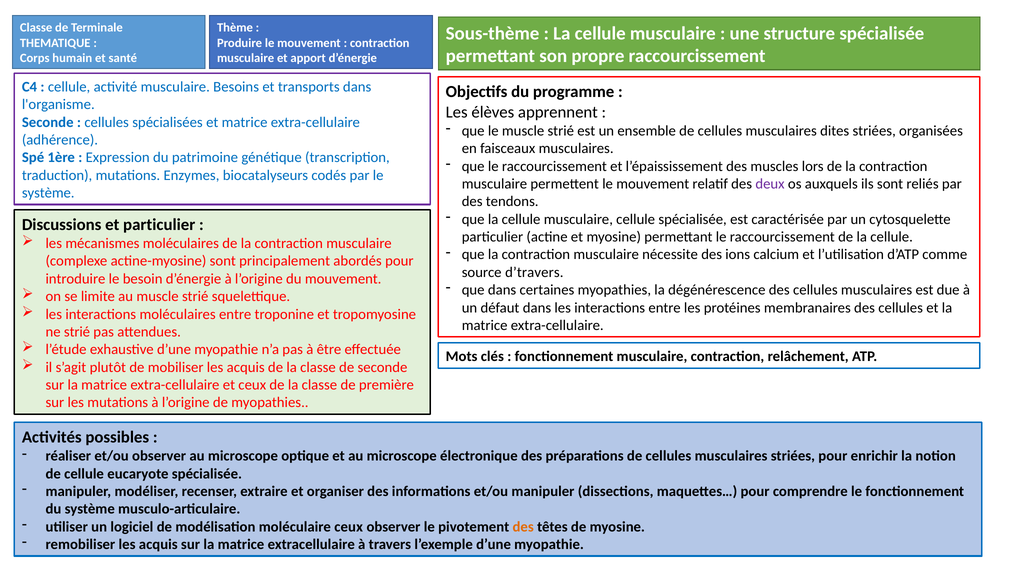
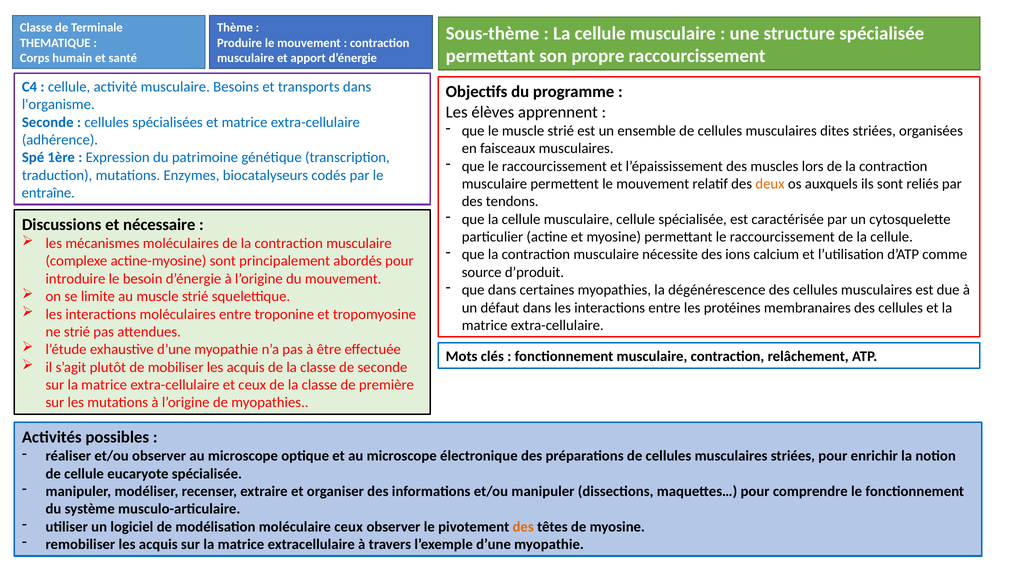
deux colour: purple -> orange
système at (48, 193): système -> entraîne
et particulier: particulier -> nécessaire
d’travers: d’travers -> d’produit
